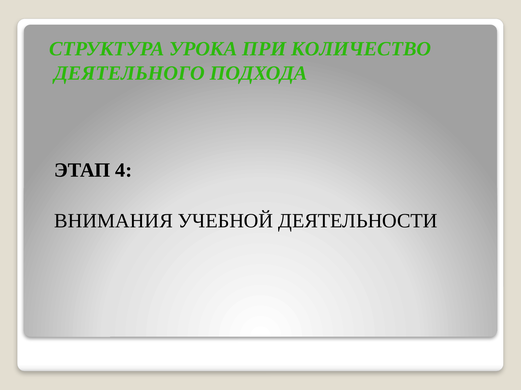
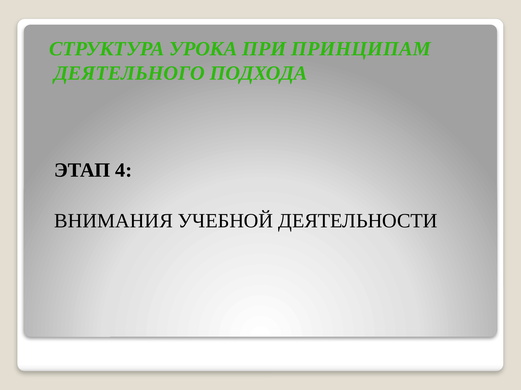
КОЛИЧЕСТВО: КОЛИЧЕСТВО -> ПРИНЦИПАМ
